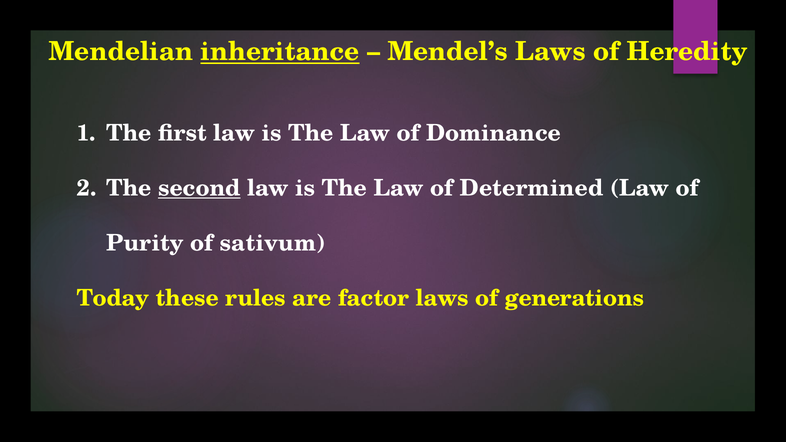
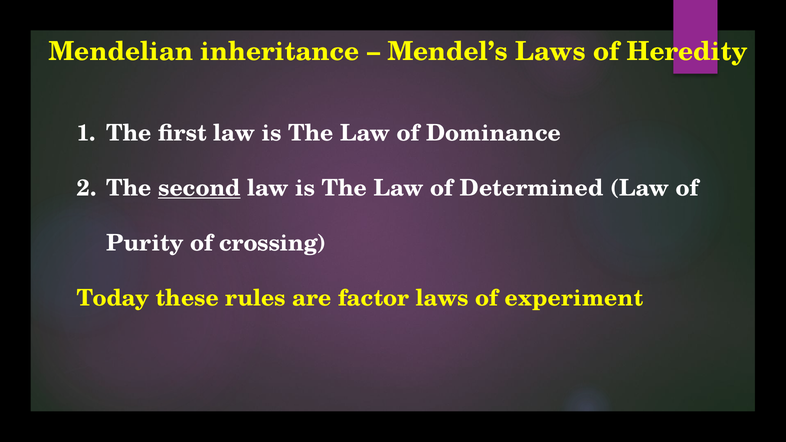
inheritance underline: present -> none
sativum: sativum -> crossing
generations: generations -> experiment
